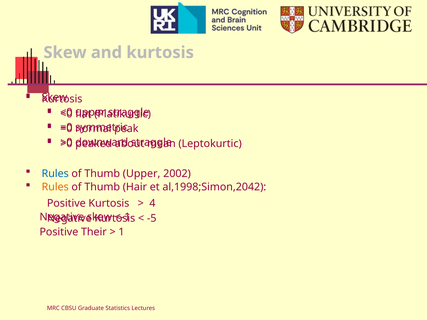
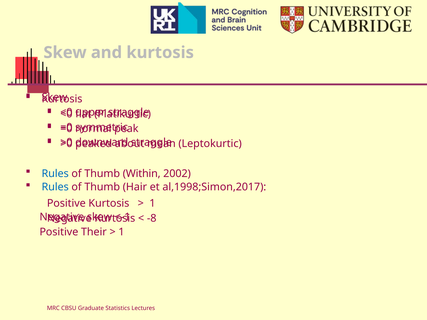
Thumb Upper: Upper -> Within
Rules at (55, 187) colour: orange -> blue
al,1998;Simon,2042: al,1998;Simon,2042 -> al,1998;Simon,2017
4 at (152, 204): 4 -> 1
-5: -5 -> -8
